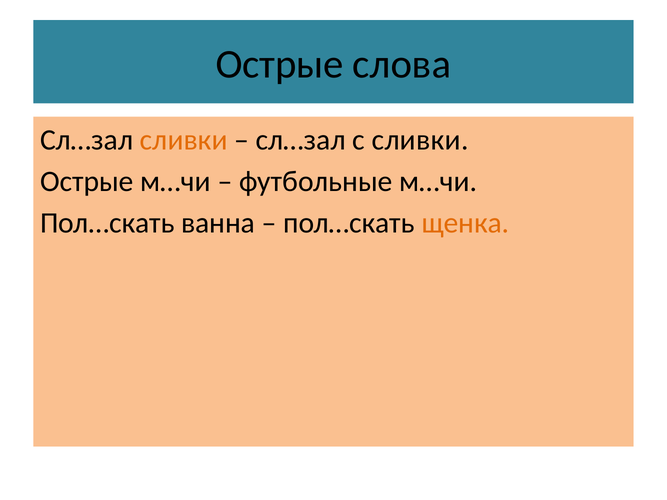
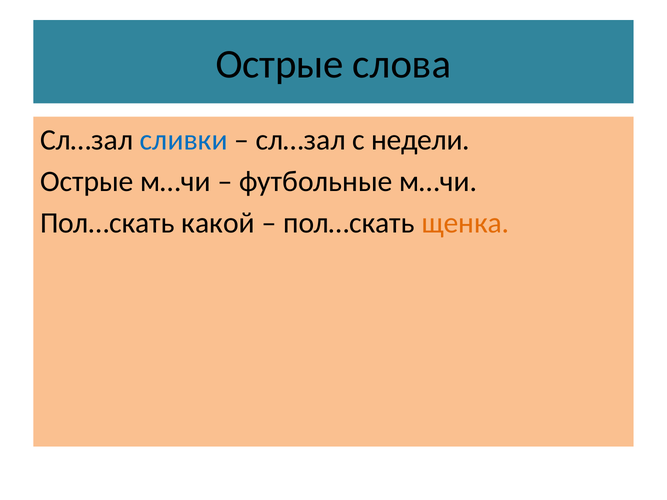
сливки at (184, 140) colour: orange -> blue
с сливки: сливки -> недели
ванна: ванна -> какой
